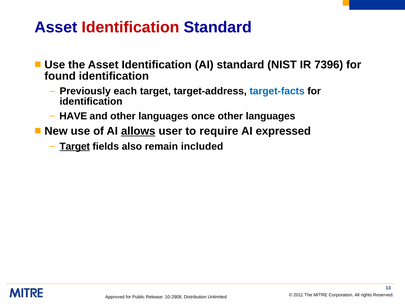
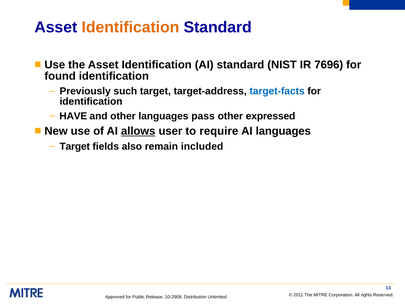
Identification at (130, 27) colour: red -> orange
7396: 7396 -> 7696
each: each -> such
once: once -> pass
languages at (271, 116): languages -> expressed
AI expressed: expressed -> languages
Target at (75, 146) underline: present -> none
